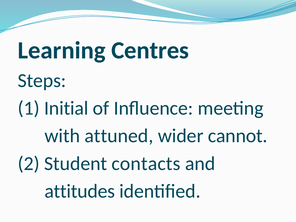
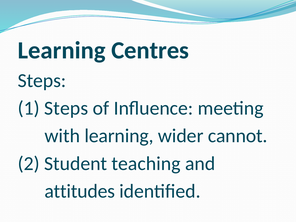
1 Initial: Initial -> Steps
with attuned: attuned -> learning
contacts: contacts -> teaching
